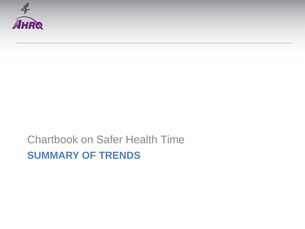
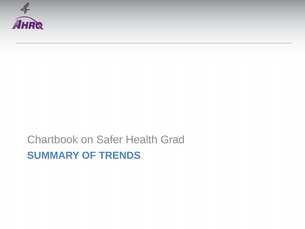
Time: Time -> Grad
